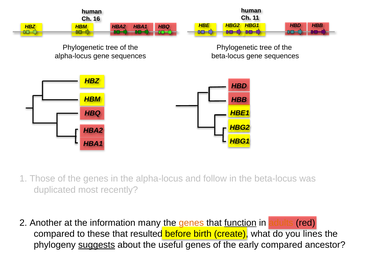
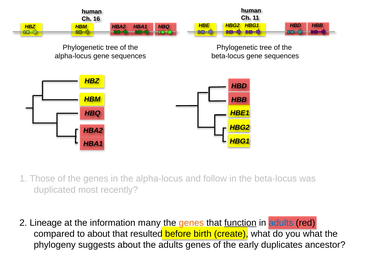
Another: Another -> Lineage
adults at (281, 223) colour: orange -> blue
to these: these -> about
you lines: lines -> what
suggests underline: present -> none
the useful: useful -> adults
early compared: compared -> duplicates
